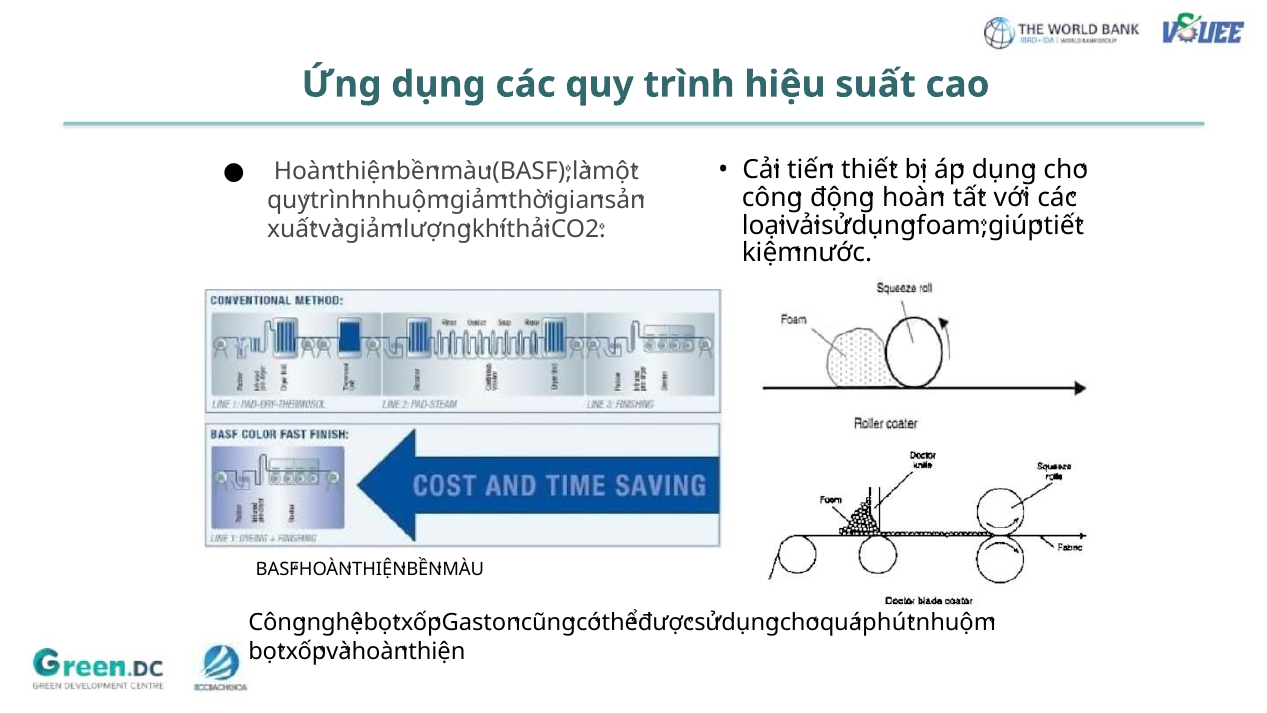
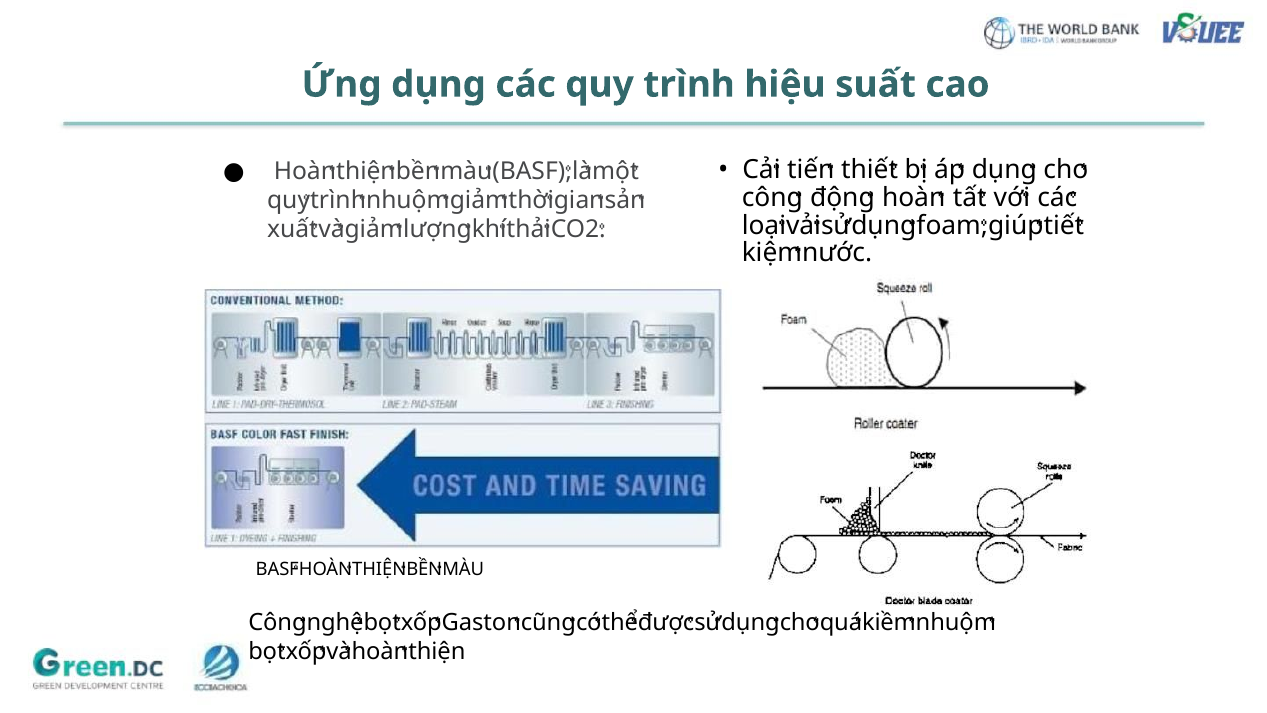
phút: phút -> kiềm
